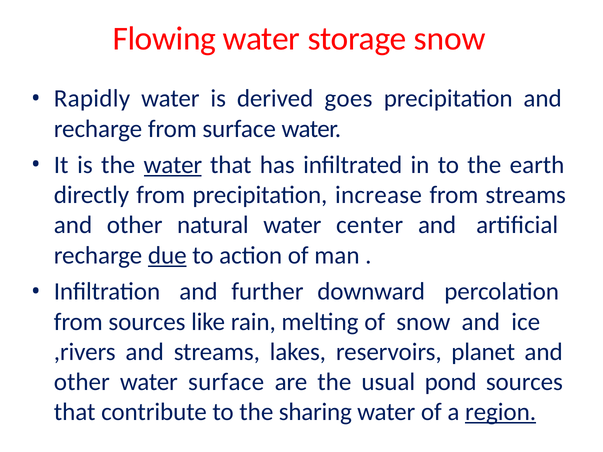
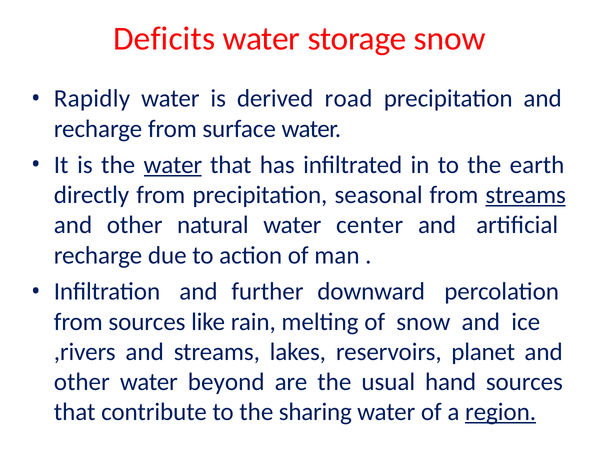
Flowing: Flowing -> Deficits
goes: goes -> road
increase: increase -> seasonal
streams at (526, 195) underline: none -> present
due underline: present -> none
water surface: surface -> beyond
pond: pond -> hand
